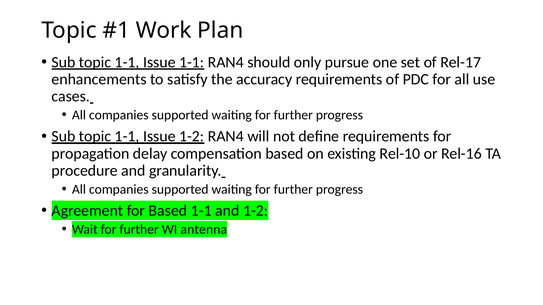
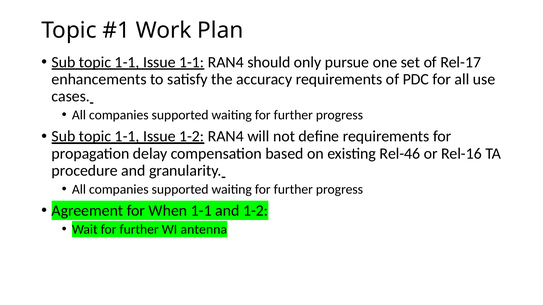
Rel-10: Rel-10 -> Rel-46
for Based: Based -> When
